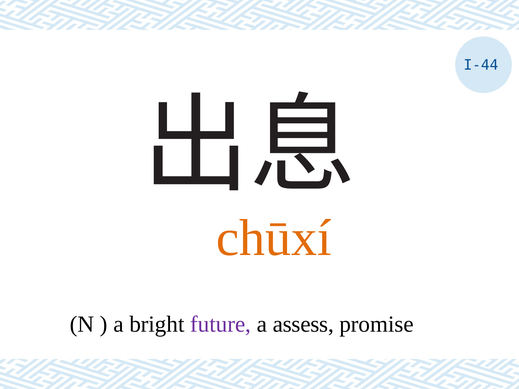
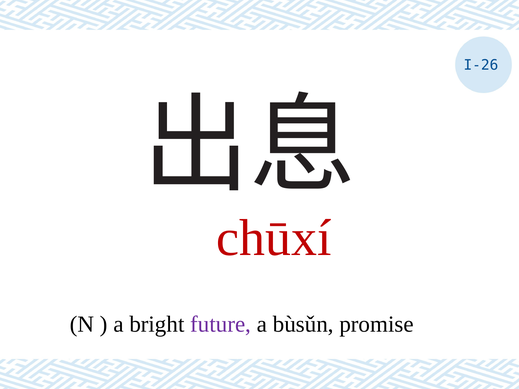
I-44: I-44 -> I-26
chūxí colour: orange -> red
assess: assess -> bùsǔn
